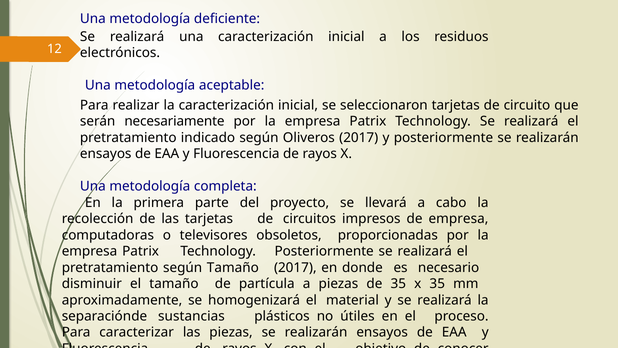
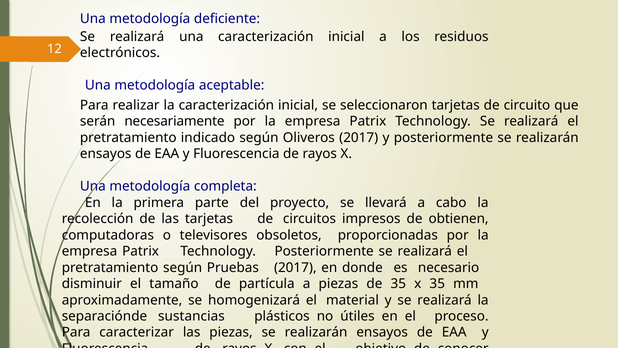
de empresa: empresa -> obtienen
según Tamaño: Tamaño -> Pruebas
